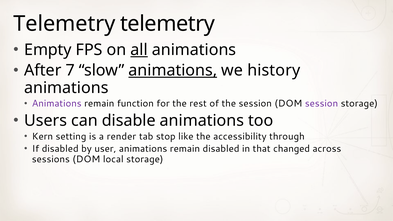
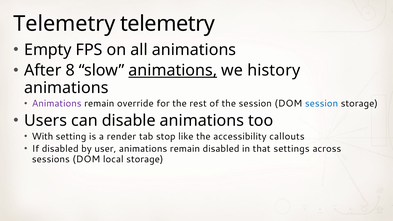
all underline: present -> none
7: 7 -> 8
function: function -> override
session at (321, 104) colour: purple -> blue
Kern: Kern -> With
through: through -> callouts
changed: changed -> settings
